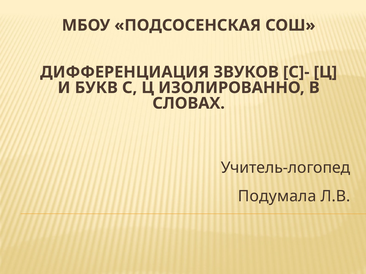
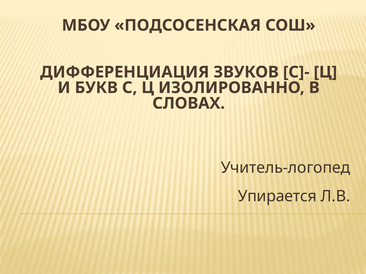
Подумала: Подумала -> Упирается
